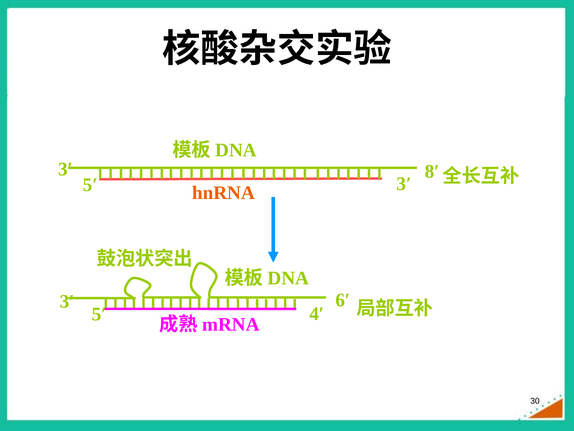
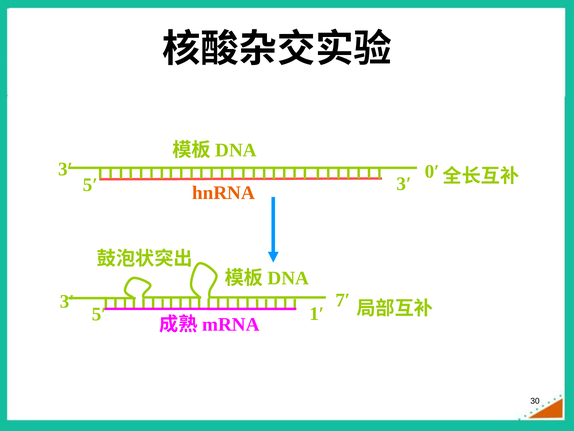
8′: 8′ -> 0′
6′: 6′ -> 7′
4′: 4′ -> 1′
